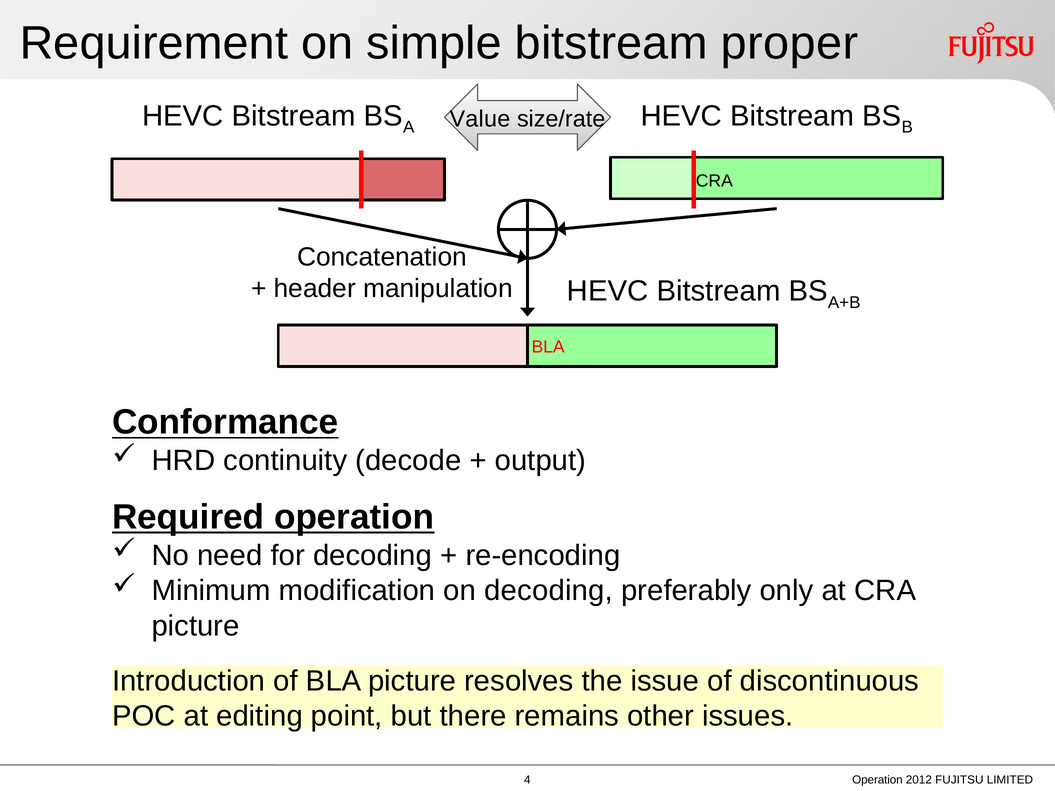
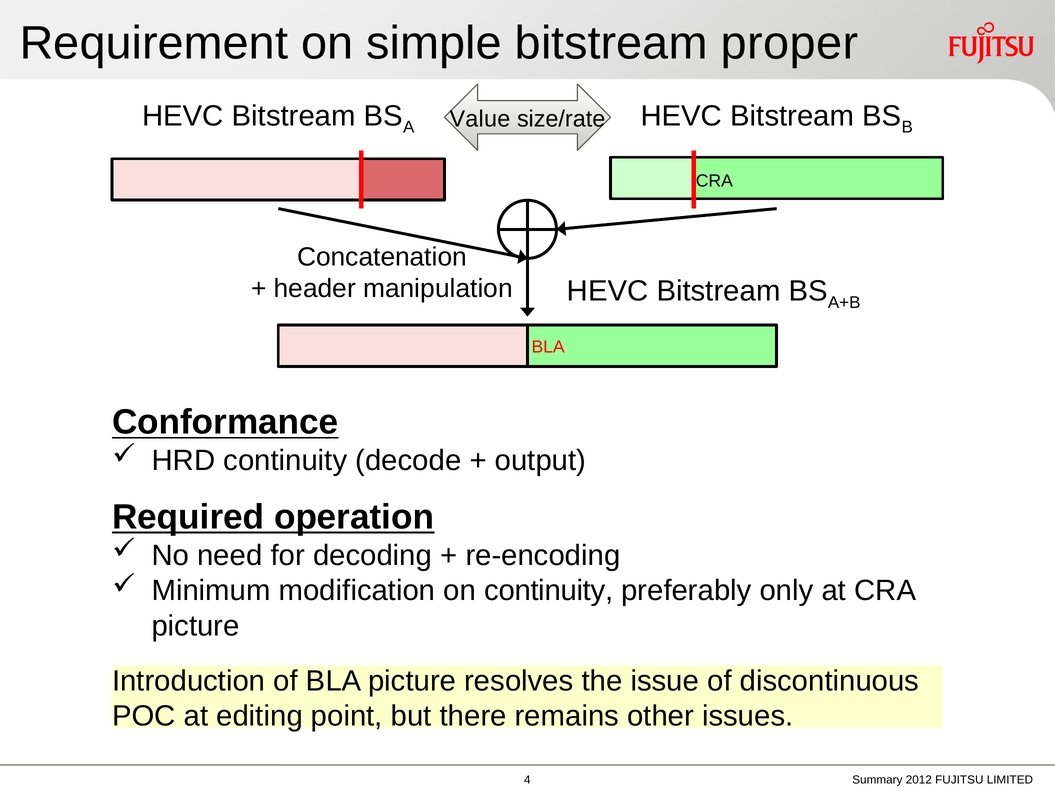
on decoding: decoding -> continuity
Operation at (877, 780): Operation -> Summary
